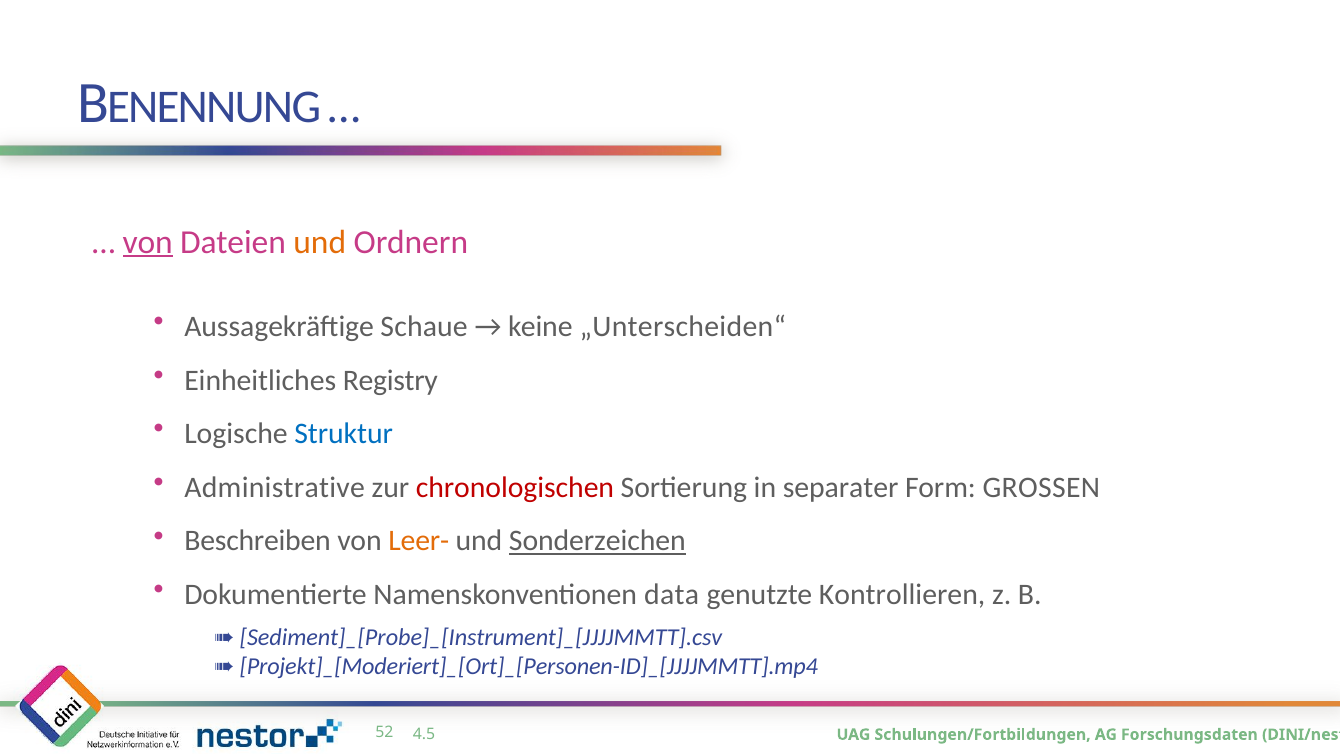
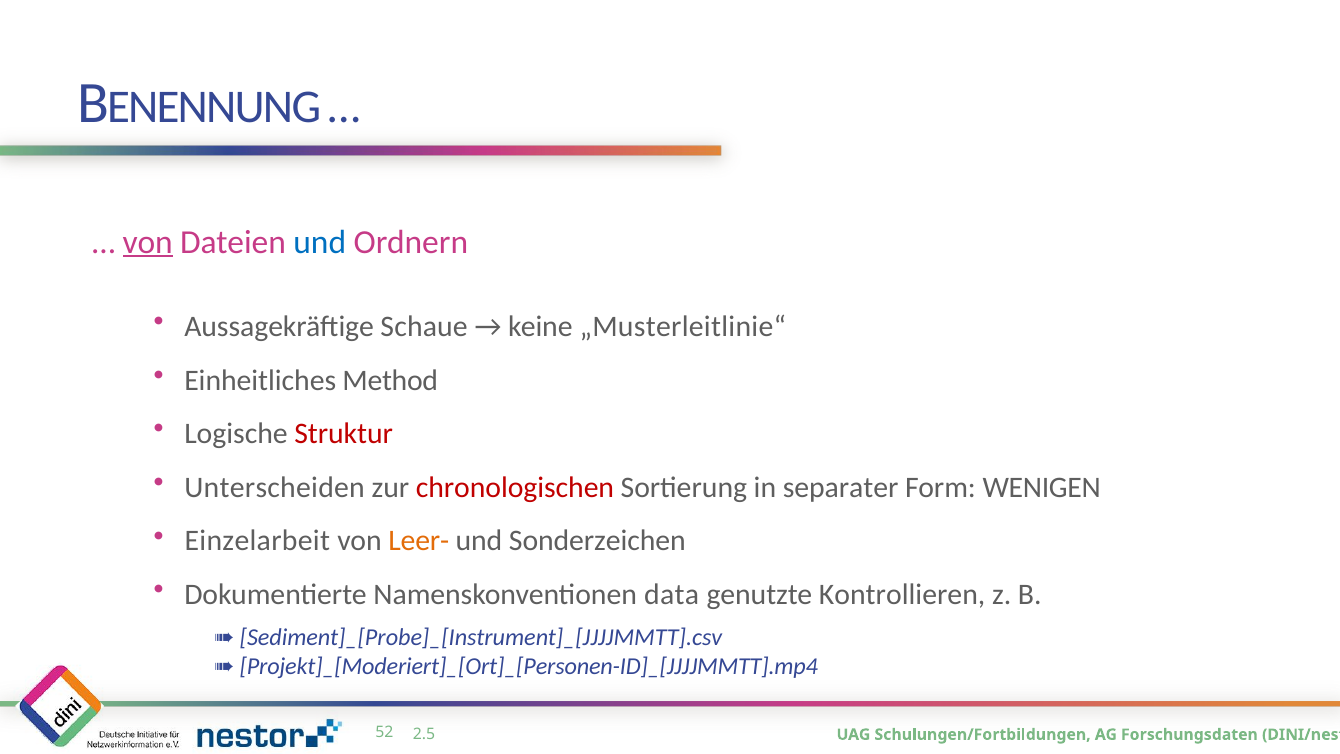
und at (320, 242) colour: orange -> blue
„Unterscheiden“: „Unterscheiden“ -> „Musterleitlinie“
Registry: Registry -> Method
Struktur colour: blue -> red
Administrative: Administrative -> Unterscheiden
GROSSEN: GROSSEN -> WENIGEN
Beschreiben: Beschreiben -> Einzelarbeit
Sonderzeichen underline: present -> none
4.5: 4.5 -> 2.5
